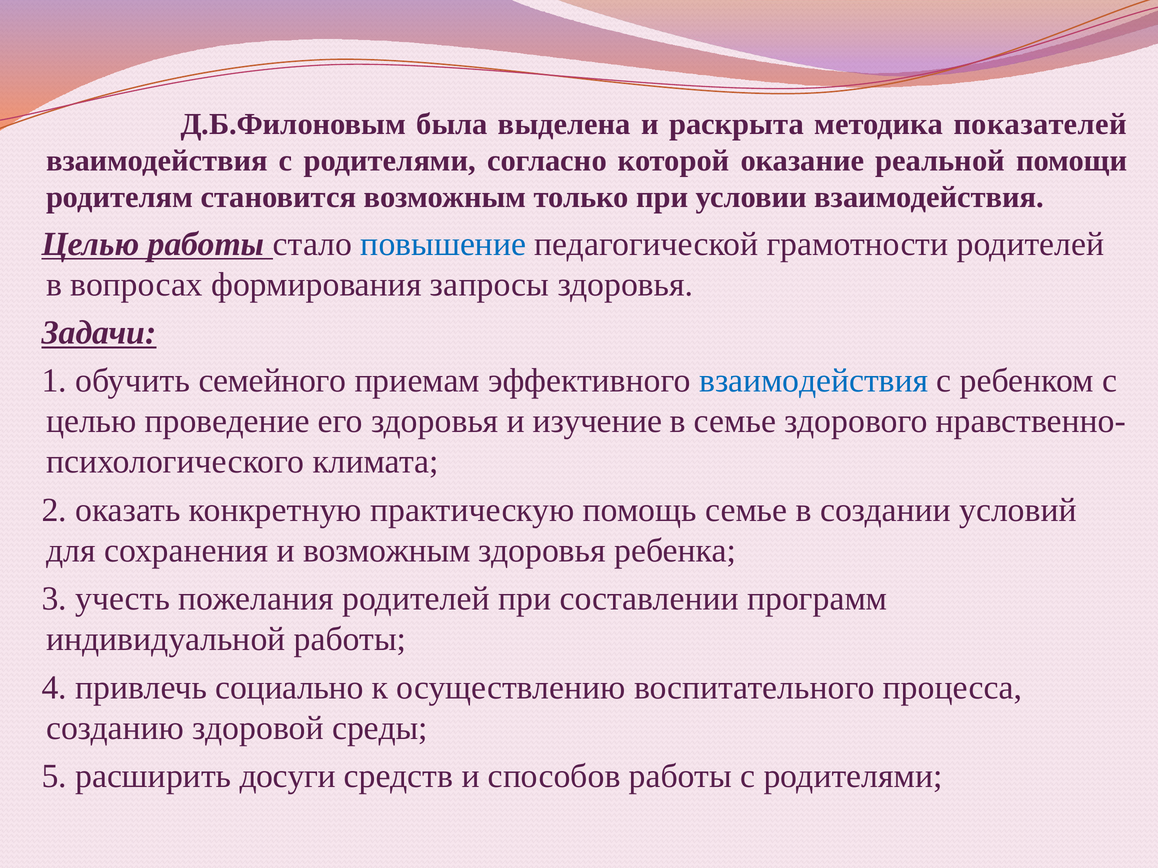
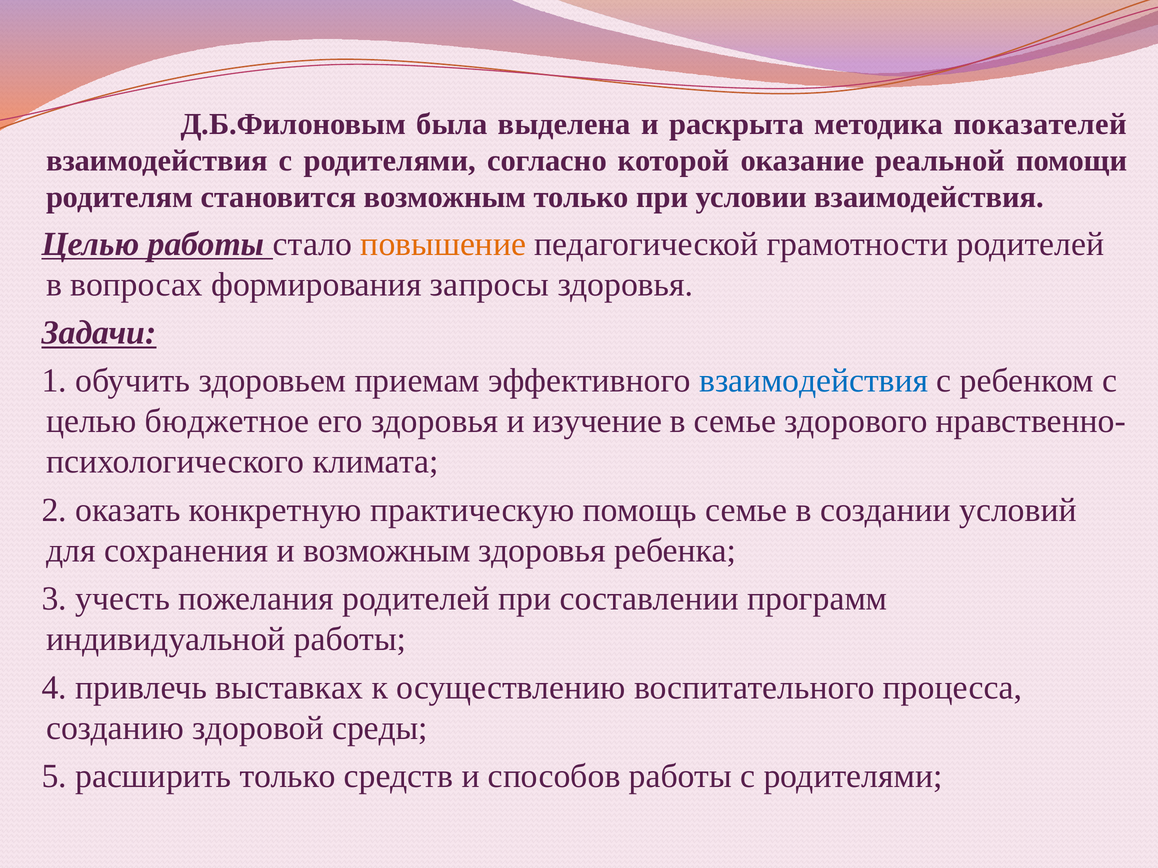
повышение colour: blue -> orange
семейного: семейного -> здоровьем
проведение: проведение -> бюджетное
социально: социально -> выставках
расширить досуги: досуги -> только
